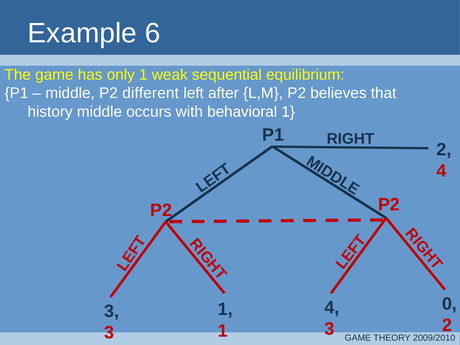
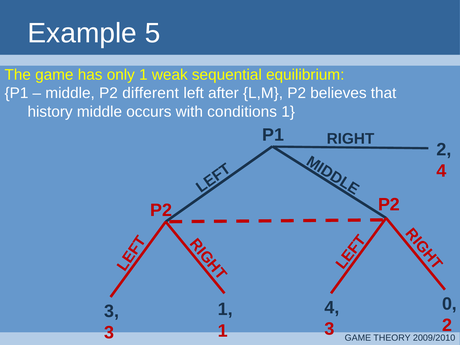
6: 6 -> 5
behavioral: behavioral -> conditions
